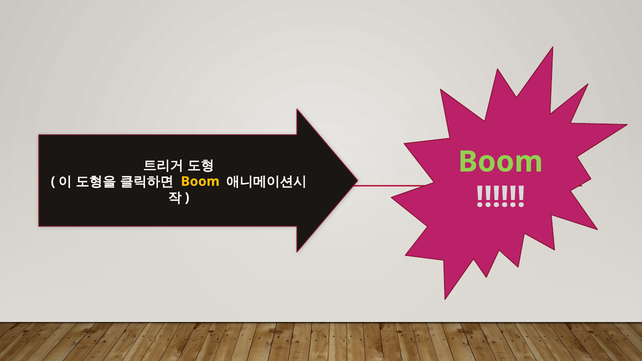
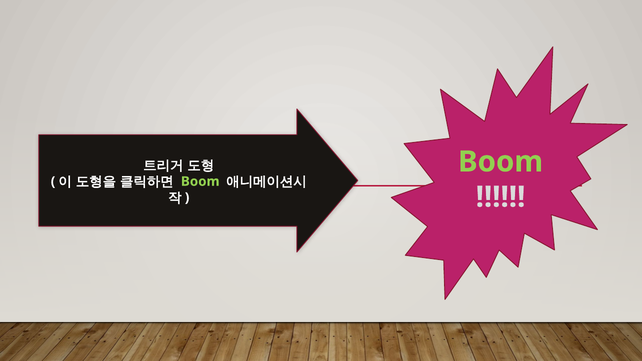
Boom at (200, 181) colour: yellow -> light green
